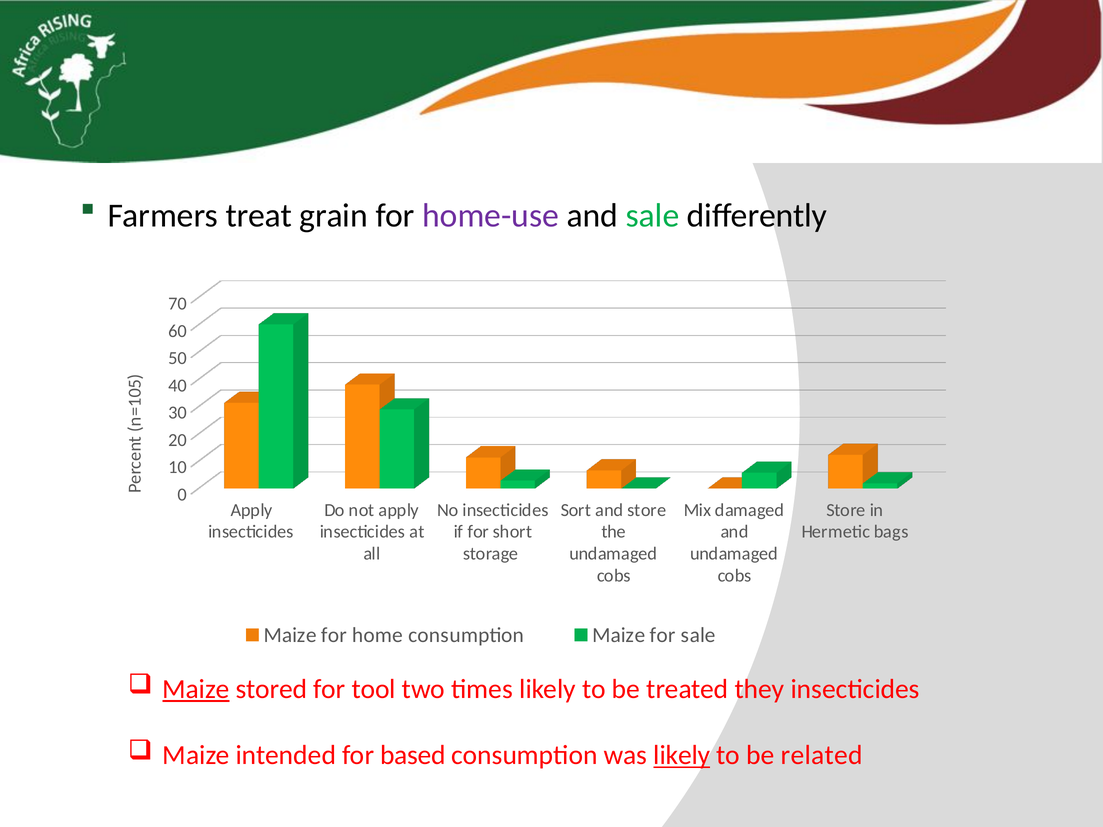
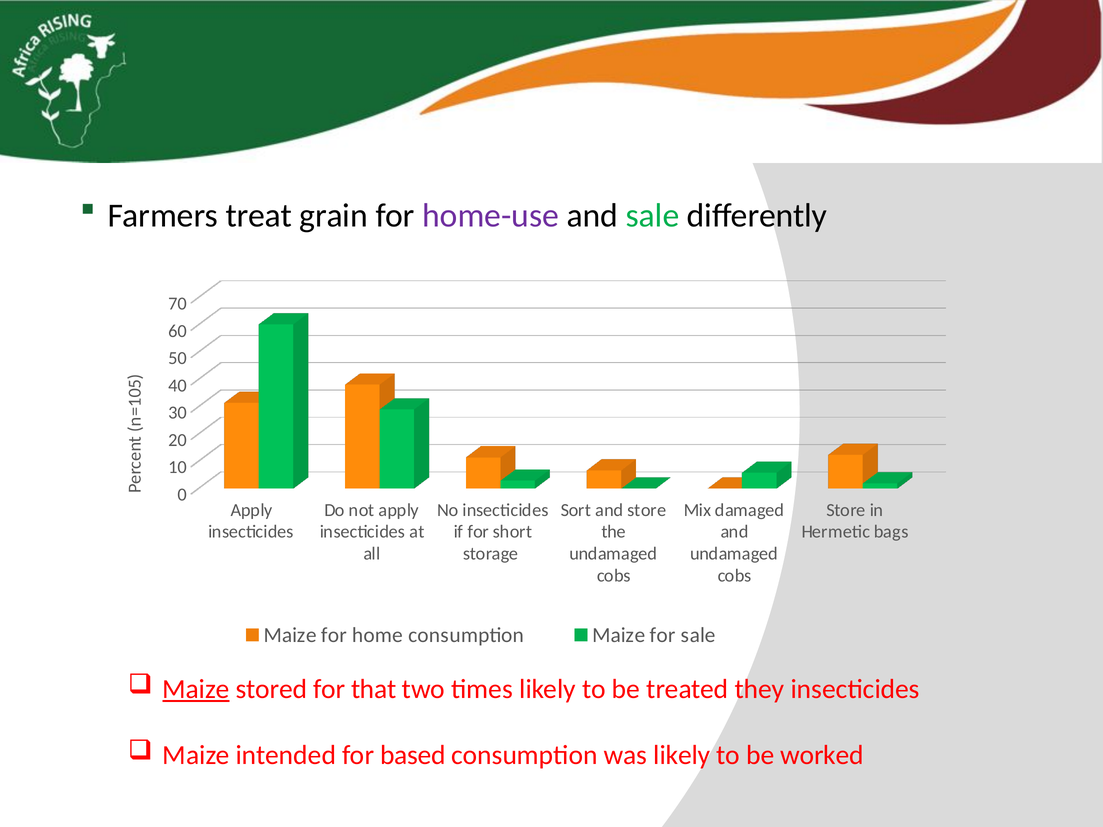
tool: tool -> that
likely at (682, 756) underline: present -> none
related: related -> worked
